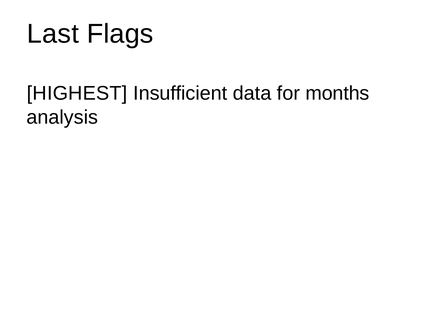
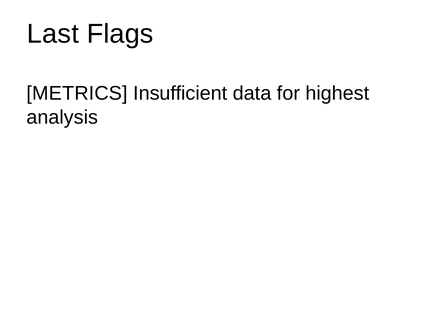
HIGHEST: HIGHEST -> METRICS
months: months -> highest
